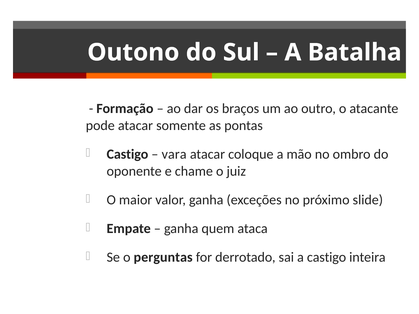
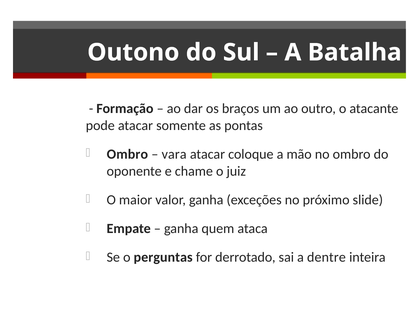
Castigo at (127, 154): Castigo -> Ombro
a castigo: castigo -> dentre
